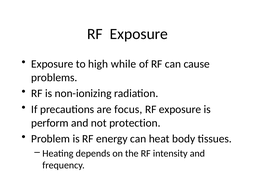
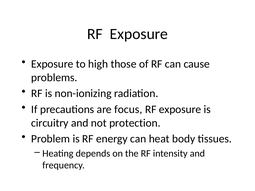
while: while -> those
perform: perform -> circuitry
